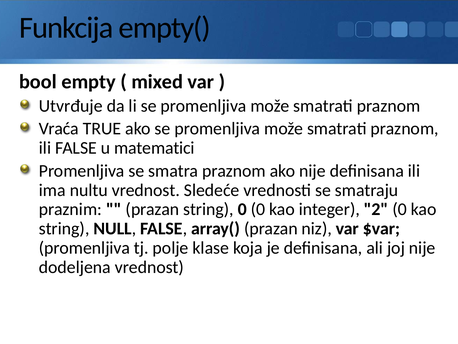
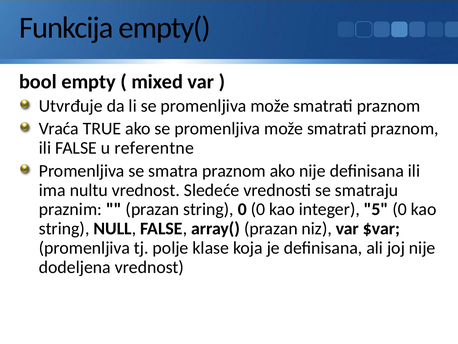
matematici: matematici -> referentne
2: 2 -> 5
